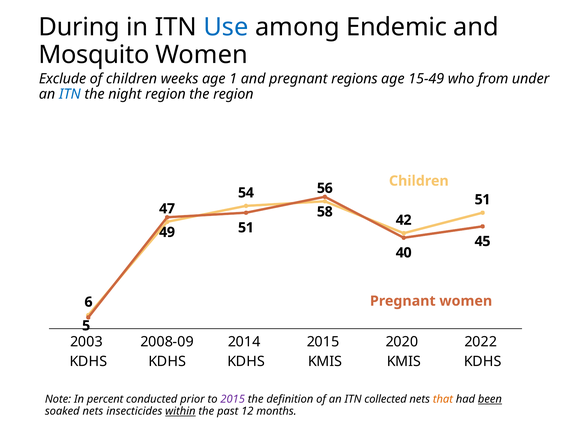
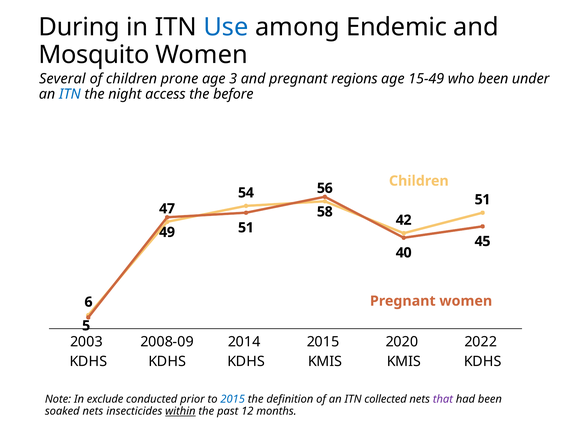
Exclude: Exclude -> Several
weeks: weeks -> prone
1: 1 -> 3
who from: from -> been
night region: region -> access
the region: region -> before
percent: percent -> exclude
2015 at (233, 399) colour: purple -> blue
that colour: orange -> purple
been at (490, 399) underline: present -> none
